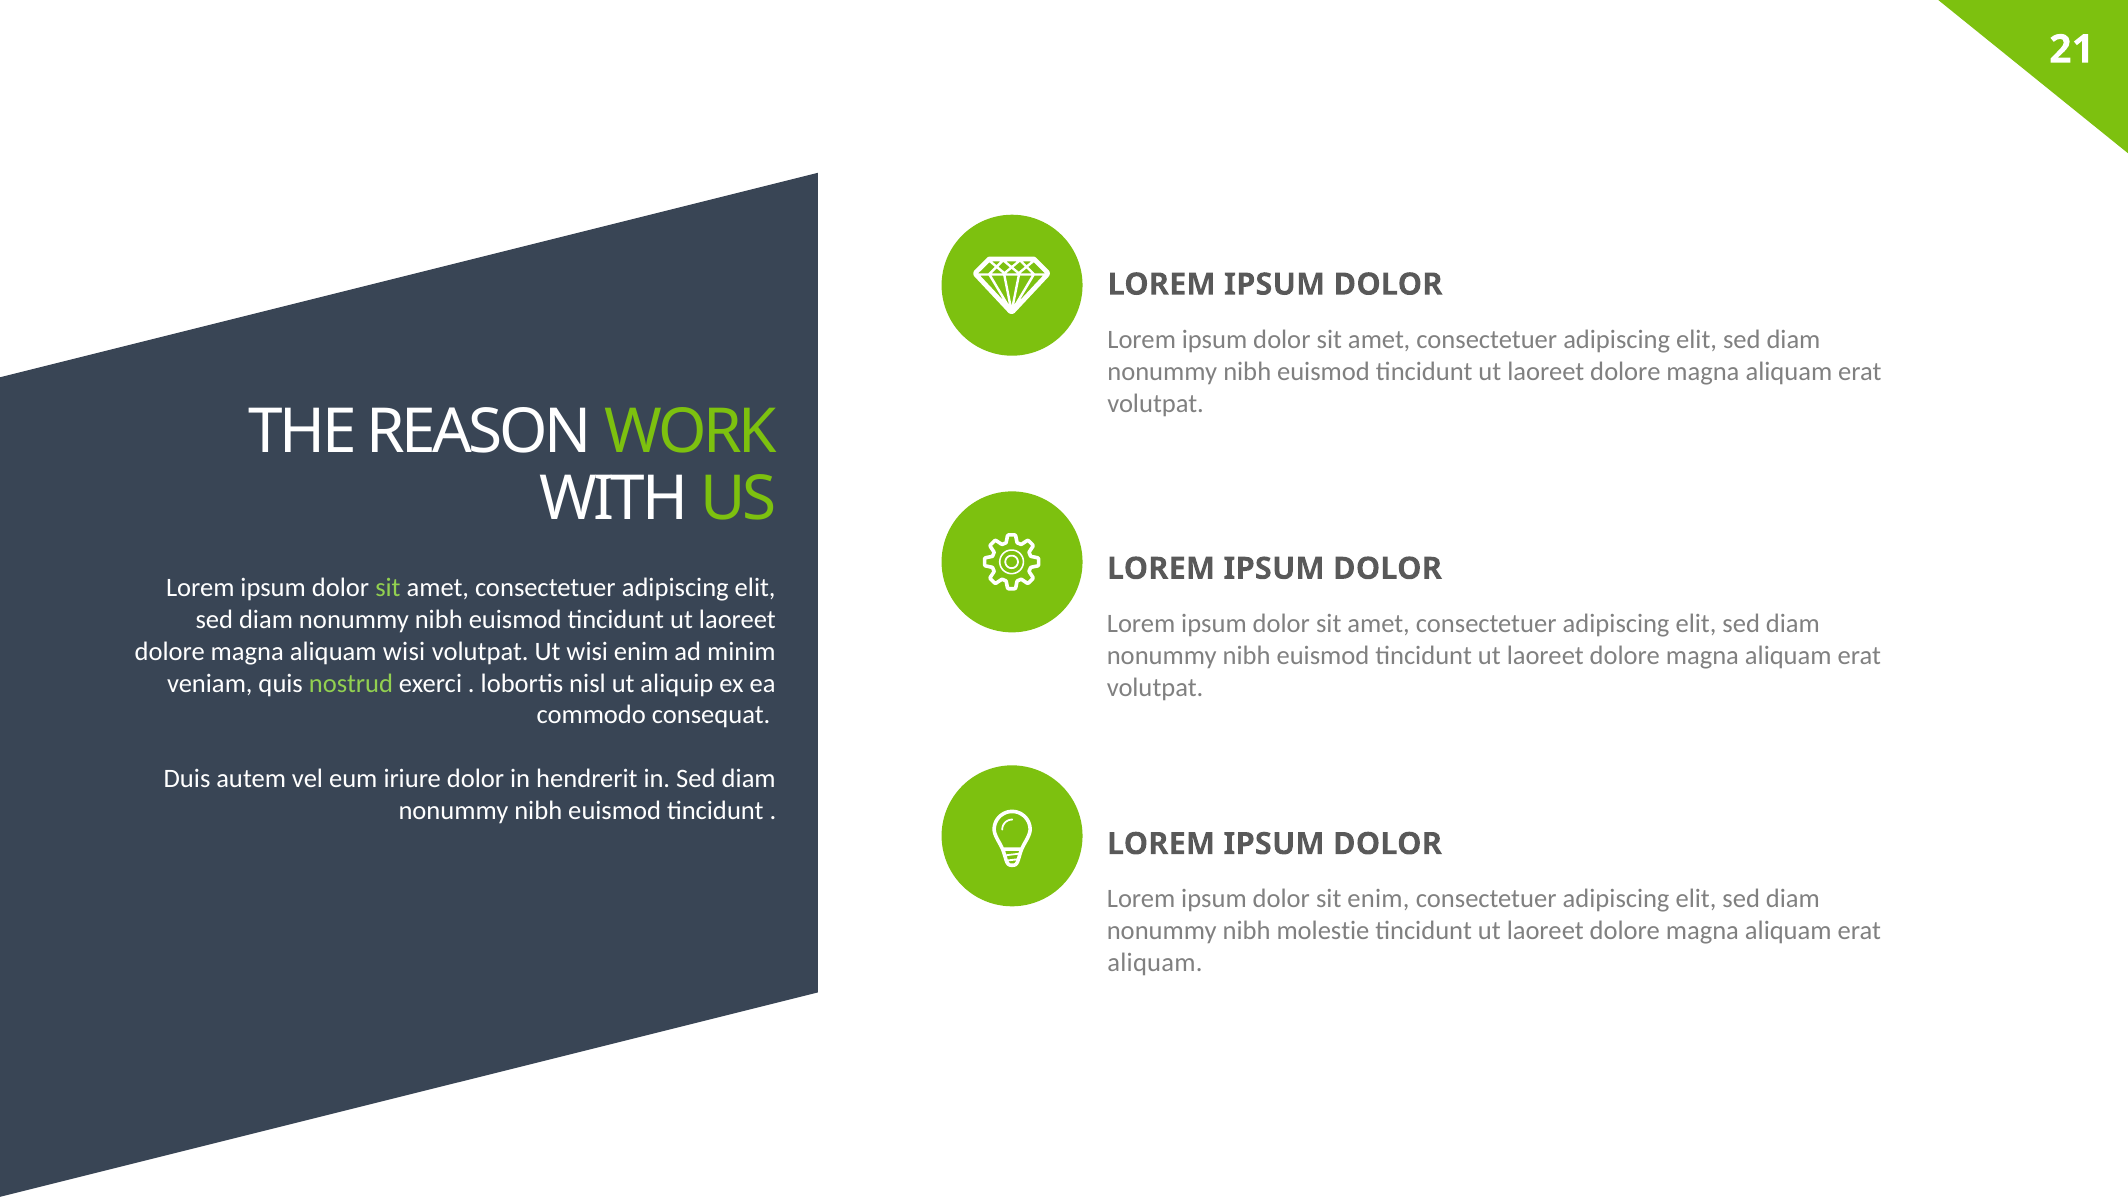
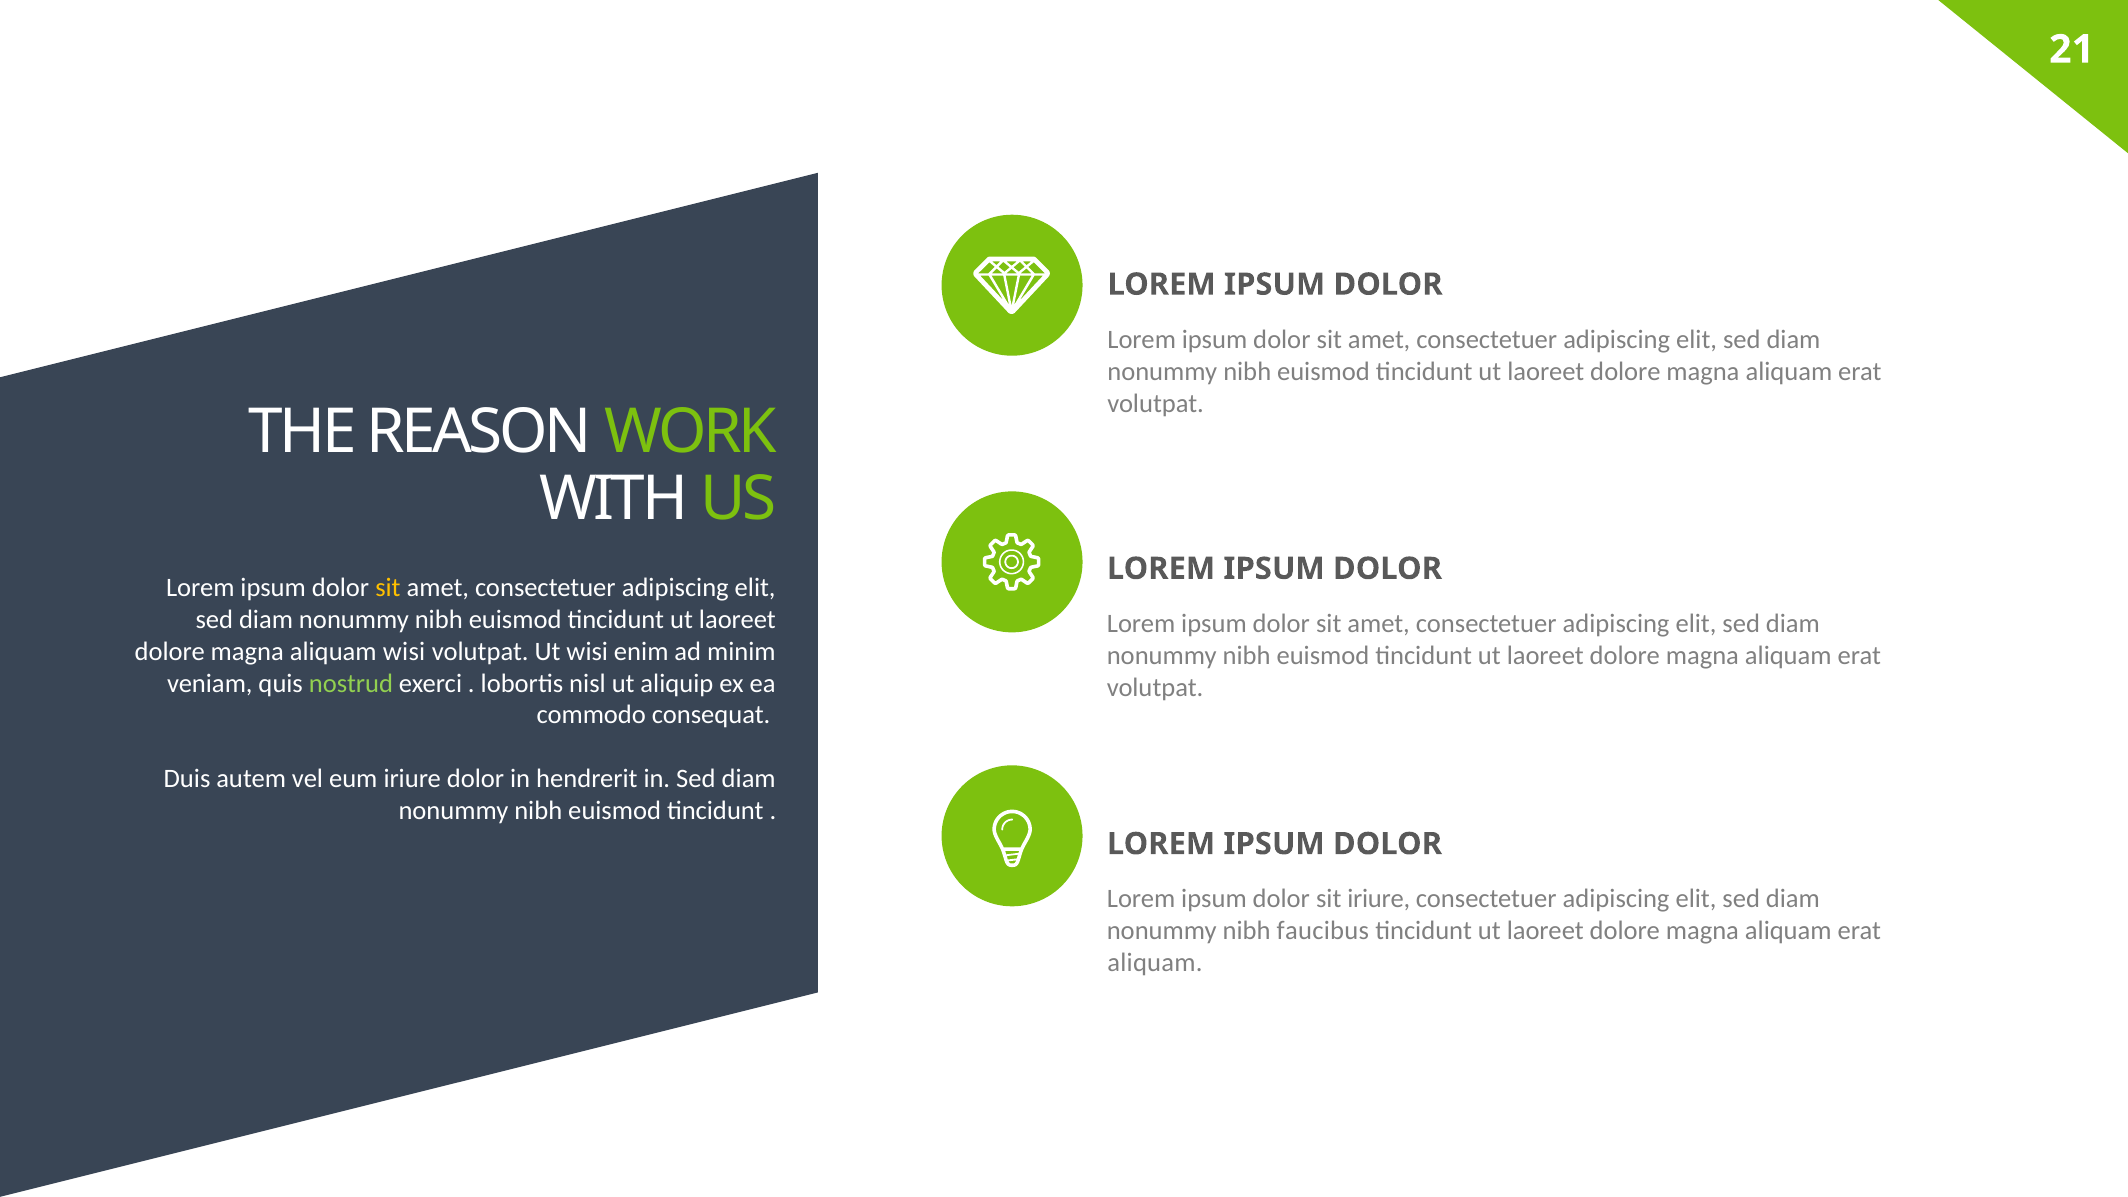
sit at (388, 588) colour: light green -> yellow
sit enim: enim -> iriure
molestie: molestie -> faucibus
